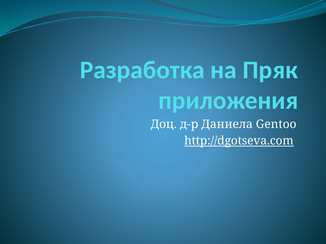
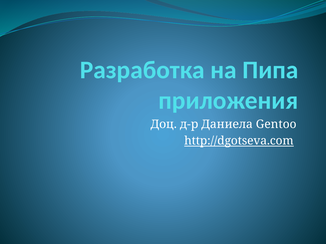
Пряк: Пряк -> Пипа
